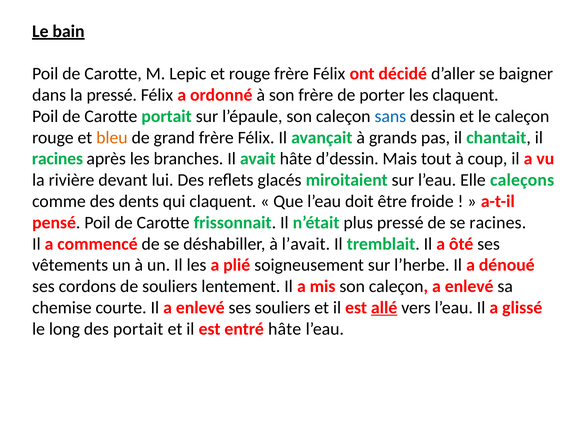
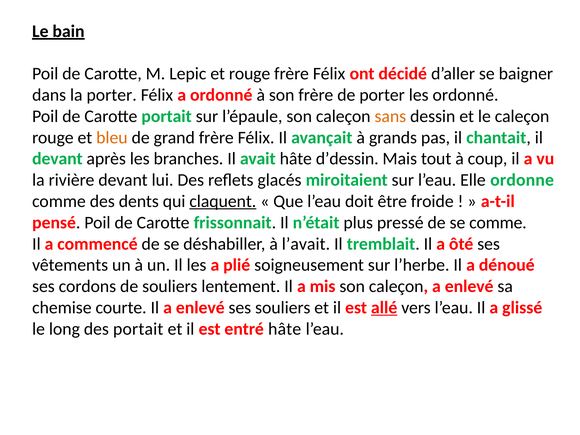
la pressé: pressé -> porter
les claquent: claquent -> ordonné
sans colour: blue -> orange
racines at (57, 159): racines -> devant
caleçons: caleçons -> ordonne
claquent at (223, 201) underline: none -> present
se racines: racines -> comme
